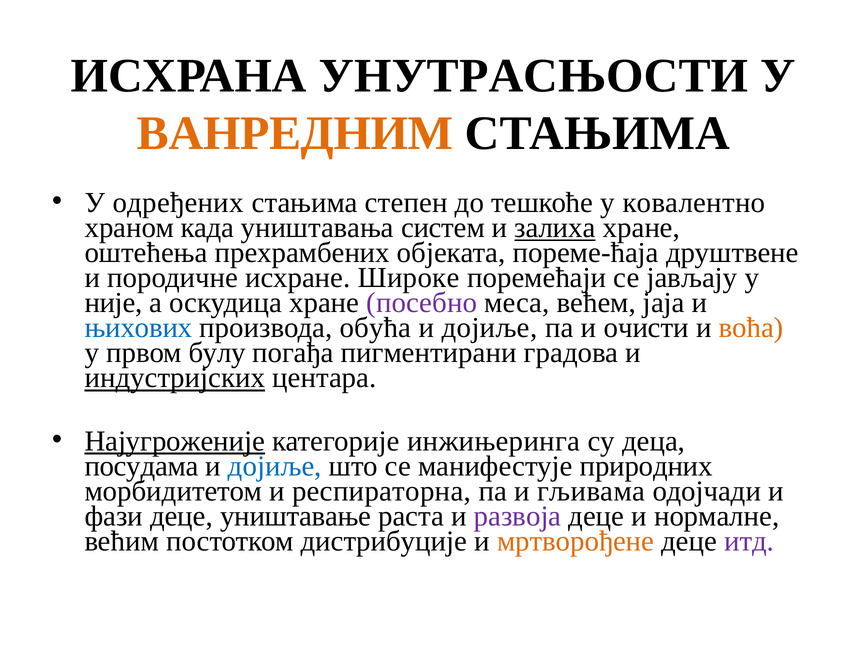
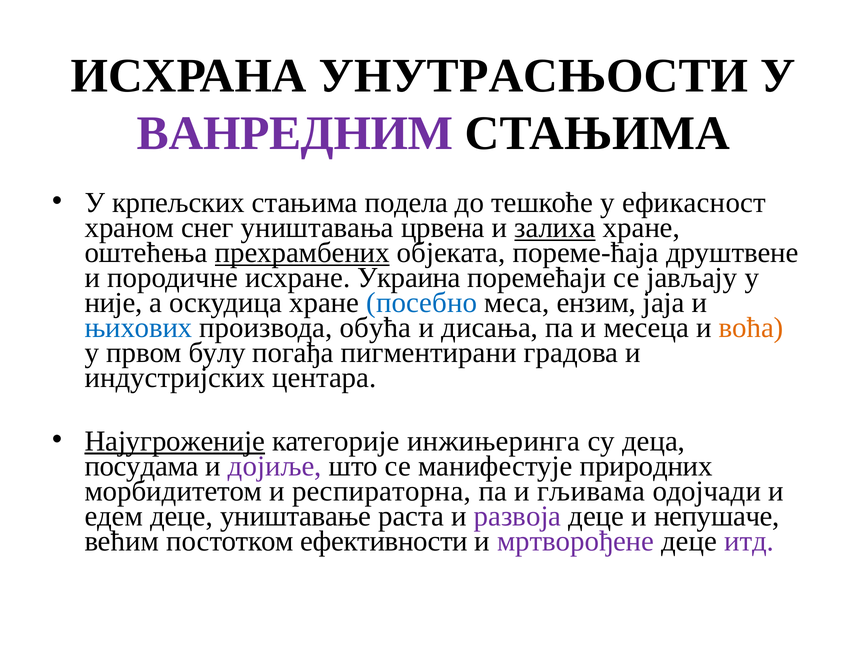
ВАНРЕДНИМ colour: orange -> purple
одређених: одређених -> крпељских
степен: степен -> подела
ковалентно: ковалентно -> ефикасност
када: када -> снег
систем: систем -> црвена
прехрамбених underline: none -> present
Широке: Широке -> Украина
посебно colour: purple -> blue
већем: већем -> ензим
дојиље at (490, 328): дојиље -> дисања
очисти: очисти -> месеца
индустријских underline: present -> none
дојиље at (275, 466) colour: blue -> purple
фази: фази -> едем
нормалне: нормалне -> непушаче
дистрибуције: дистрибуције -> ефективности
мртворођене colour: orange -> purple
